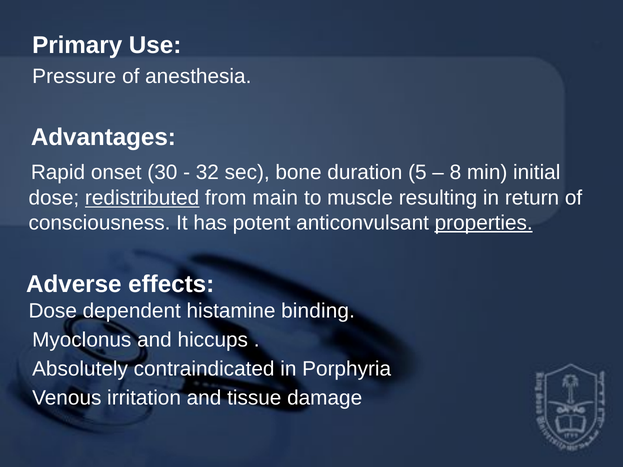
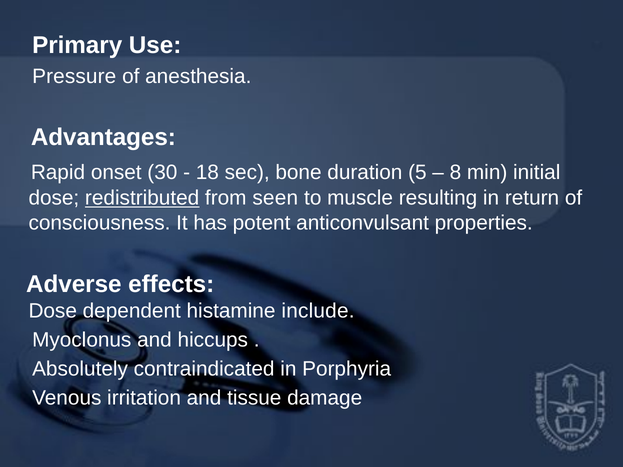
32: 32 -> 18
main: main -> seen
properties underline: present -> none
binding: binding -> include
